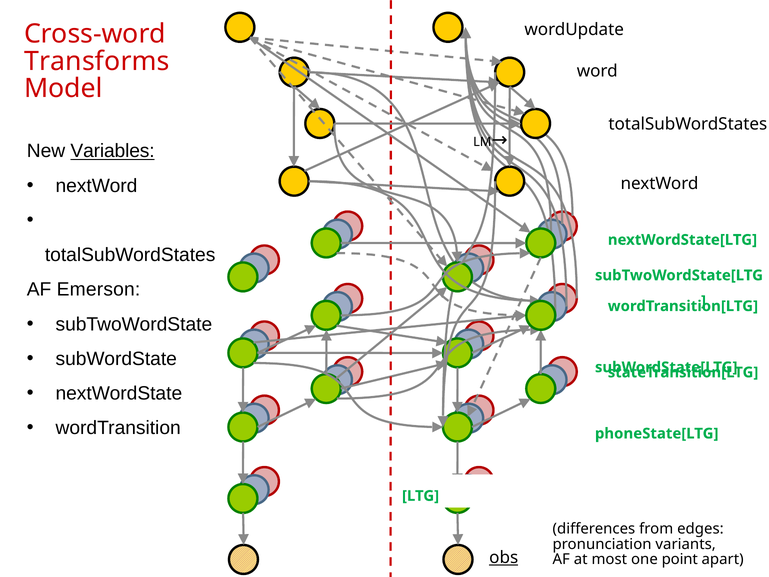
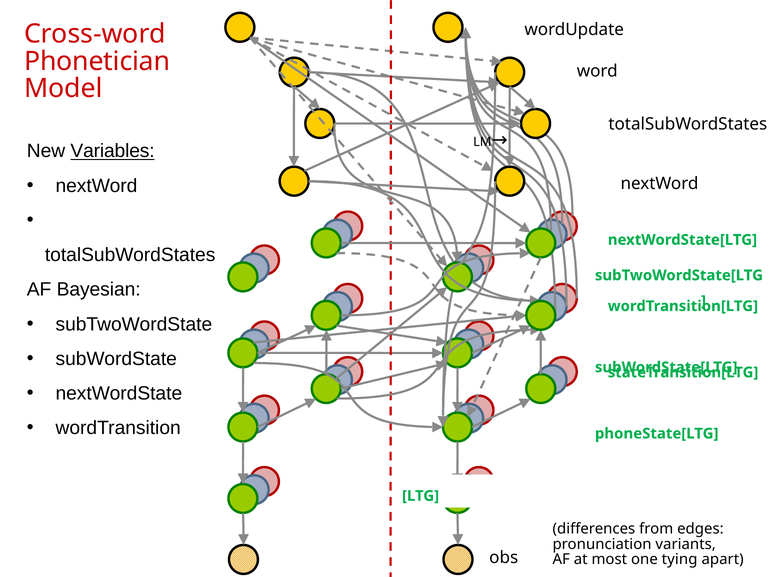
Transforms: Transforms -> Phonetician
Emerson: Emerson -> Bayesian
obs underline: present -> none
point: point -> tying
